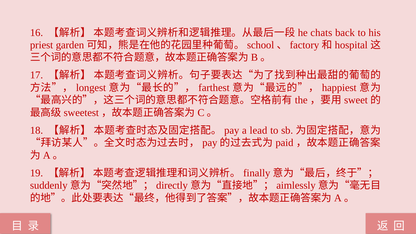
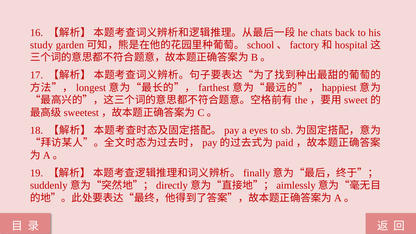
priest: priest -> study
lead: lead -> eyes
